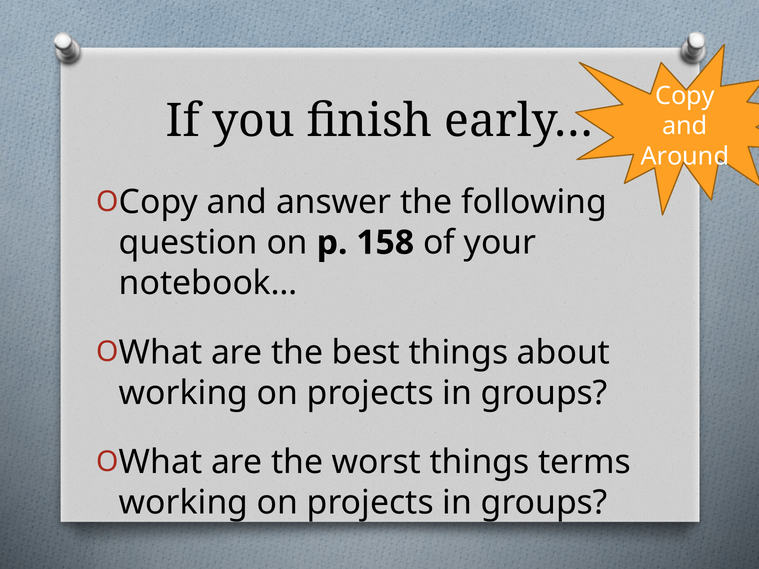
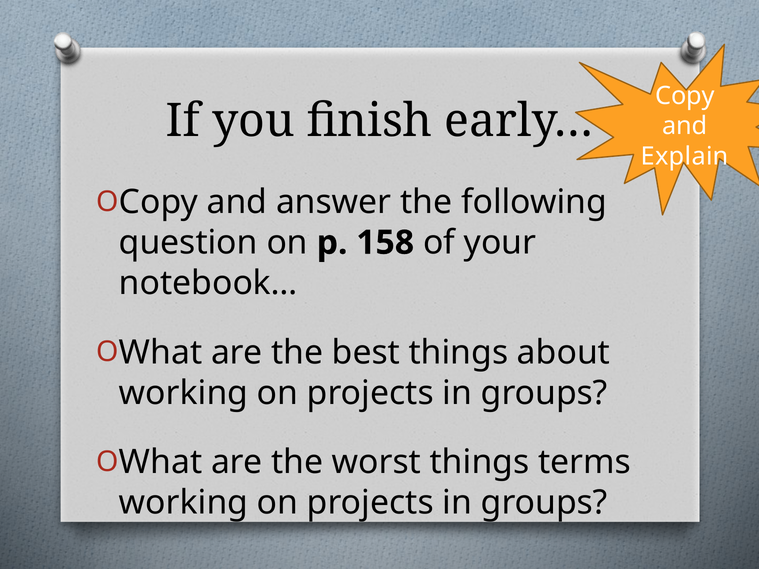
Around: Around -> Explain
